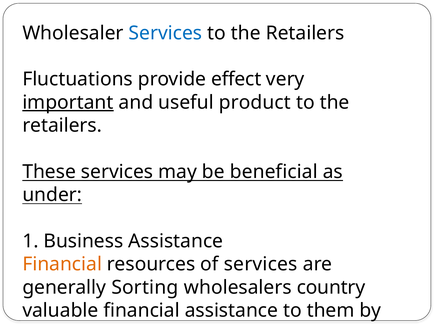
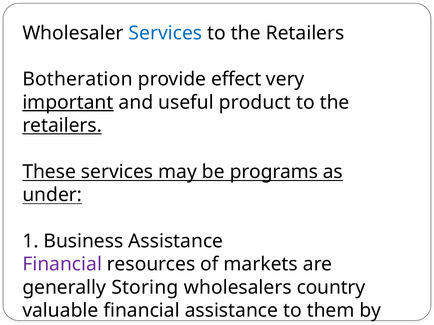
Fluctuations: Fluctuations -> Botheration
retailers at (62, 126) underline: none -> present
beneficial: beneficial -> programs
Financial at (62, 265) colour: orange -> purple
of services: services -> markets
Sorting: Sorting -> Storing
